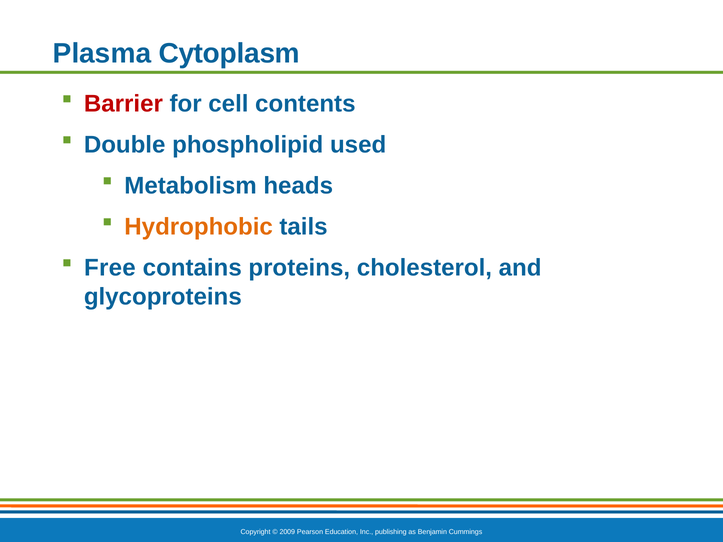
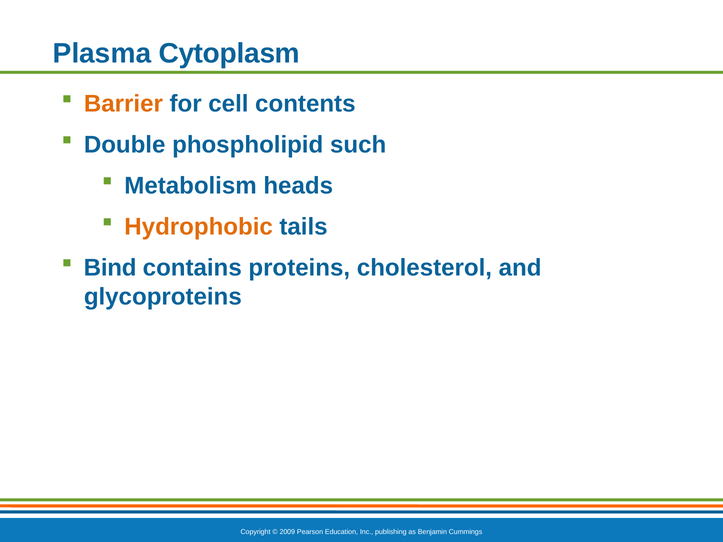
Barrier colour: red -> orange
used: used -> such
Free: Free -> Bind
